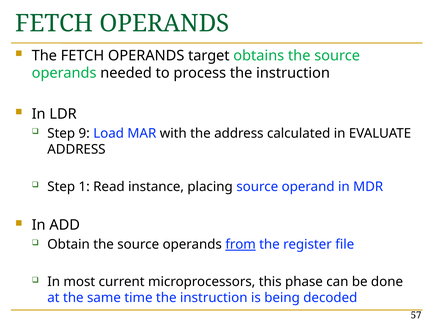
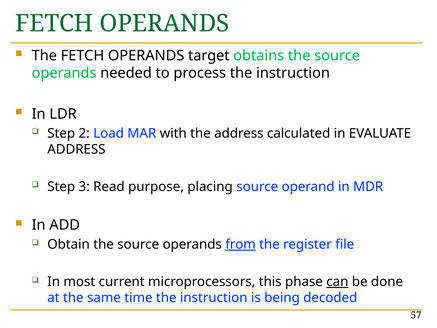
9: 9 -> 2
1: 1 -> 3
instance: instance -> purpose
can underline: none -> present
